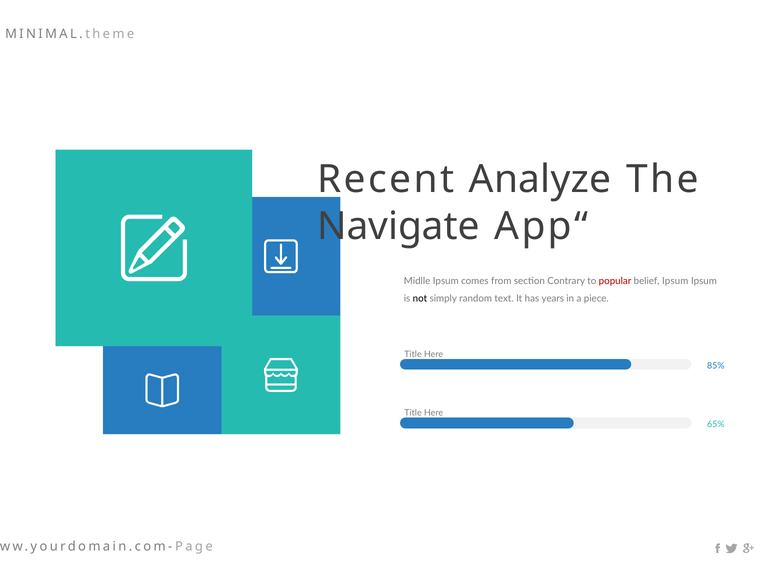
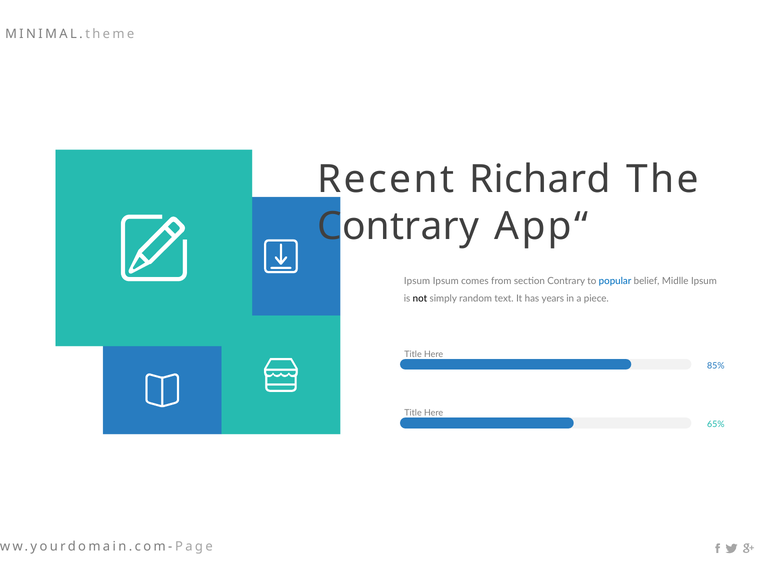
Analyze: Analyze -> Richard
Navigate at (398, 226): Navigate -> Contrary
Midlle at (417, 281): Midlle -> Ipsum
popular colour: red -> blue
belief Ipsum: Ipsum -> Midlle
